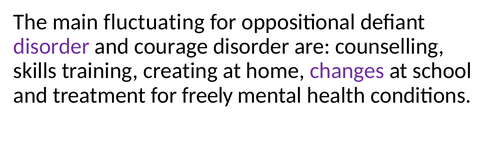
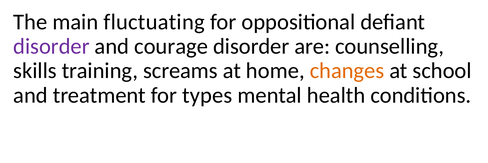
creating: creating -> screams
changes colour: purple -> orange
freely: freely -> types
